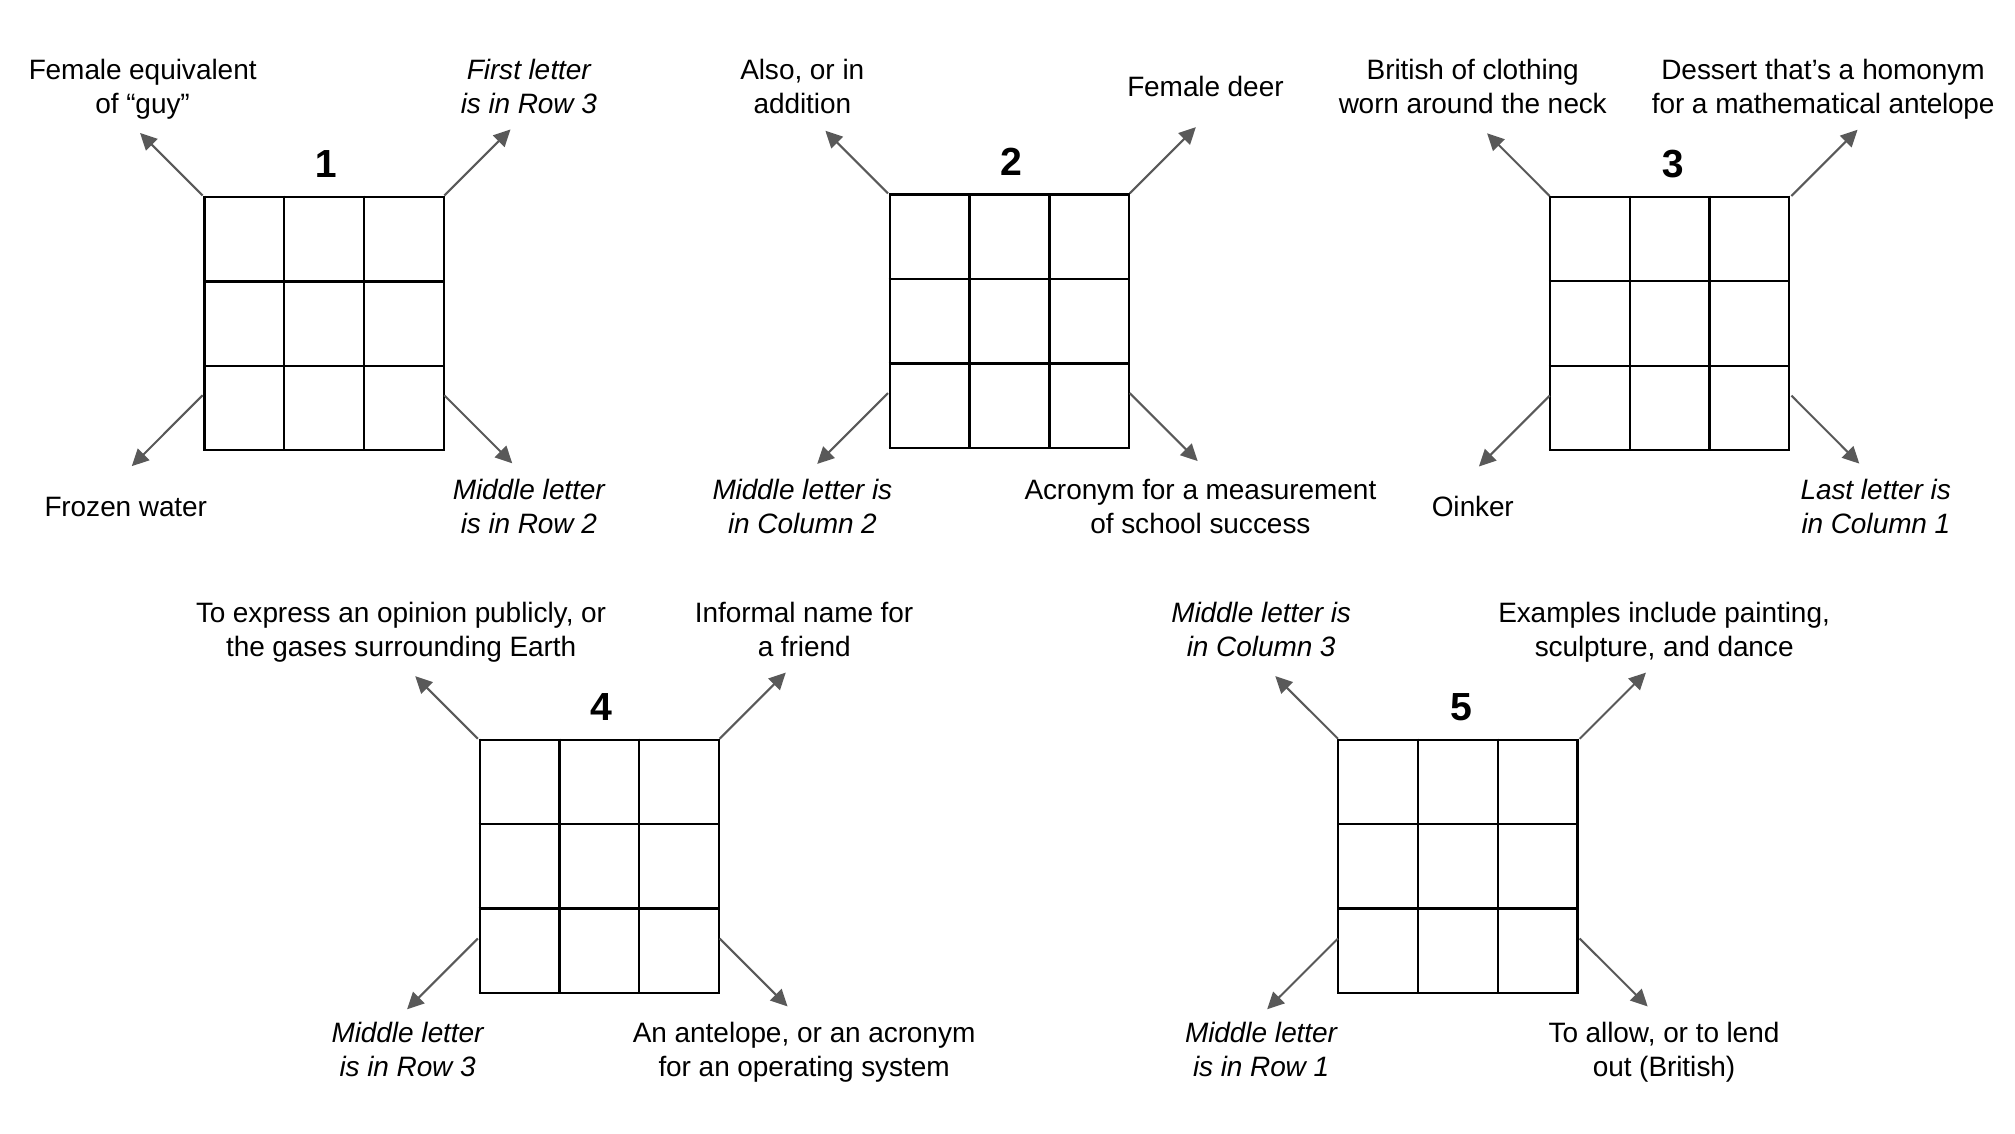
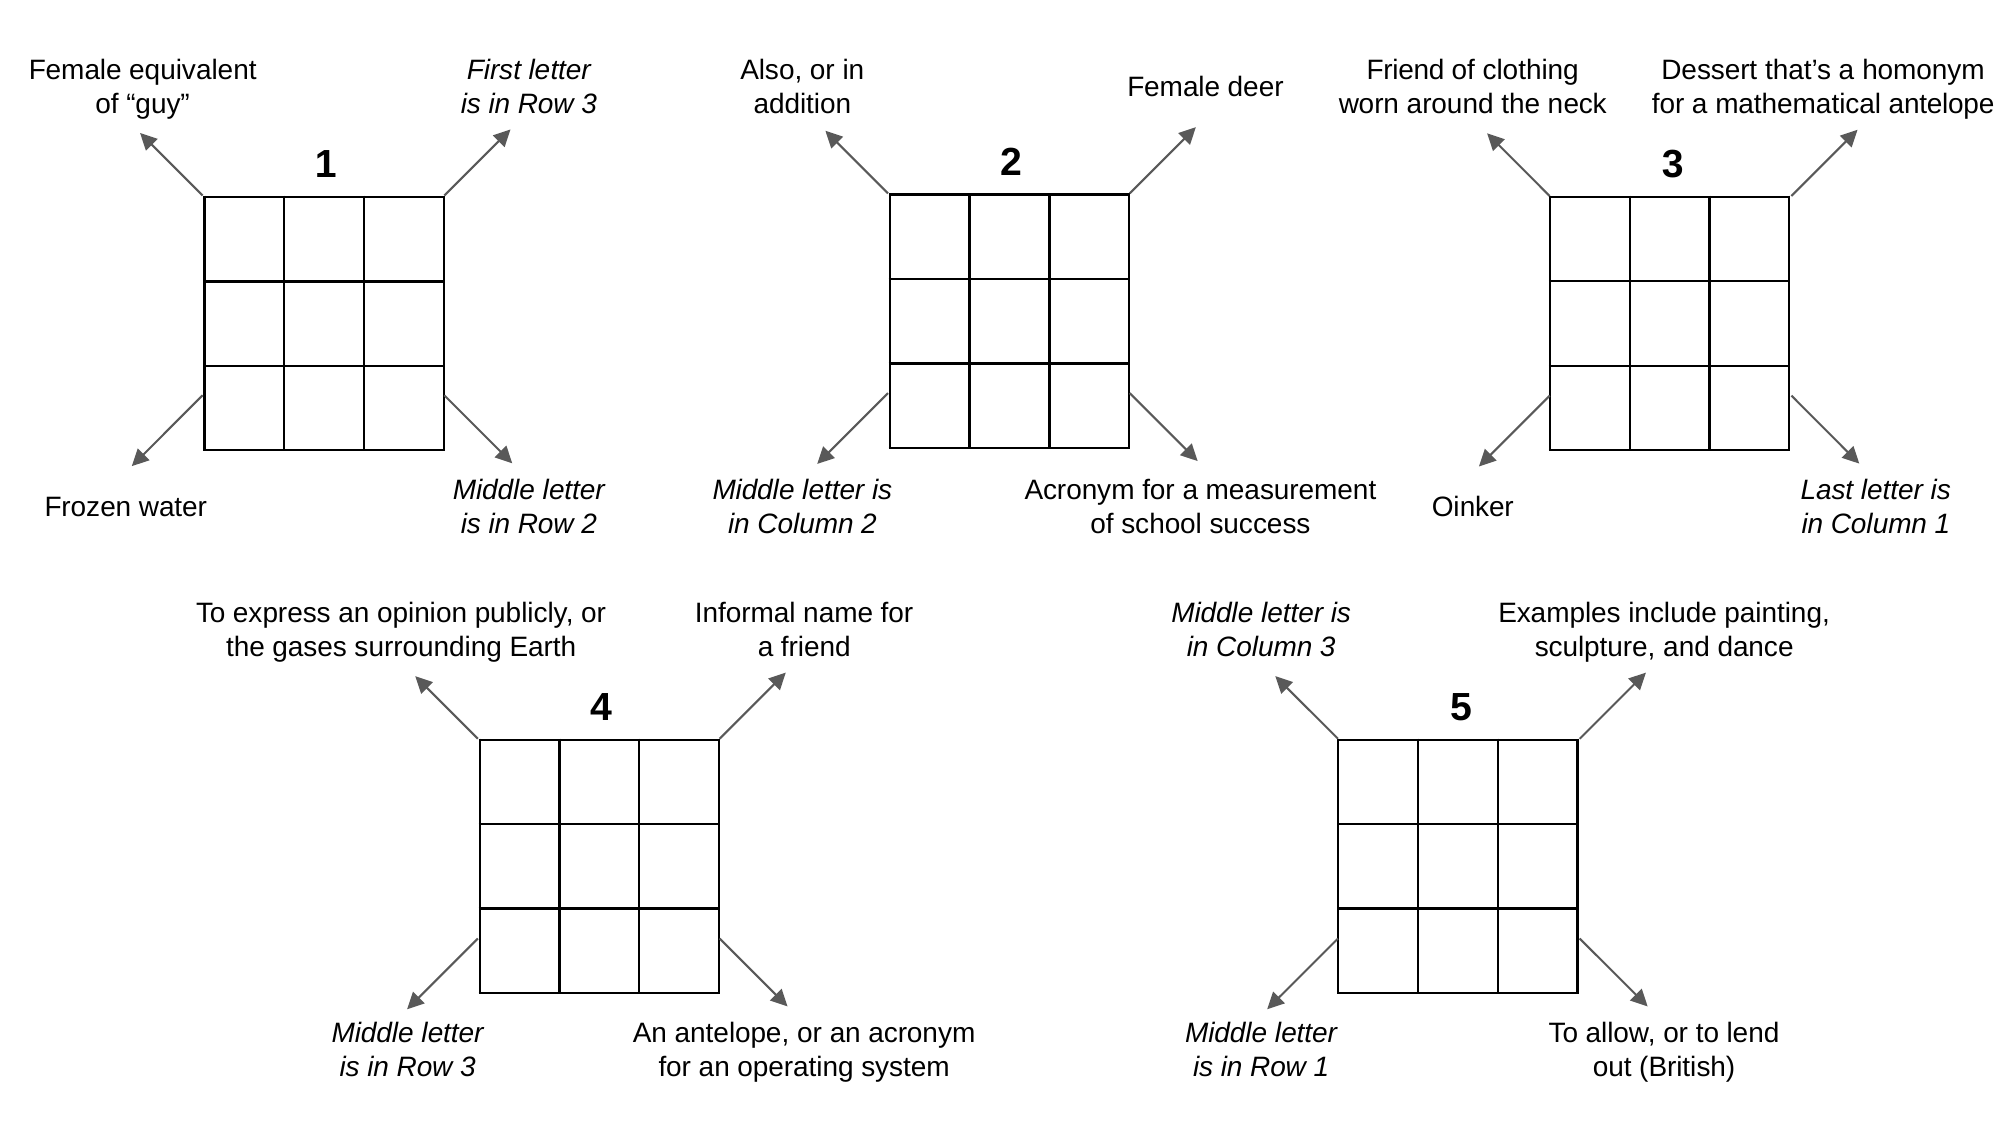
British at (1405, 71): British -> Friend
